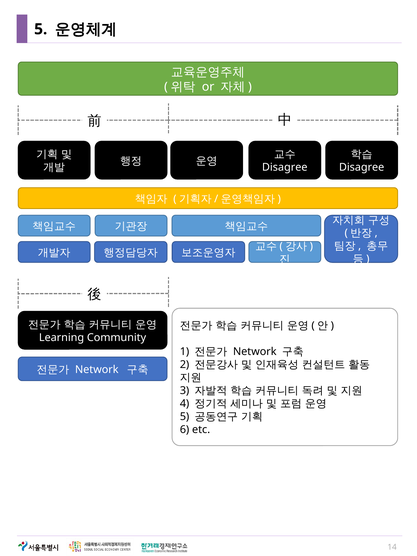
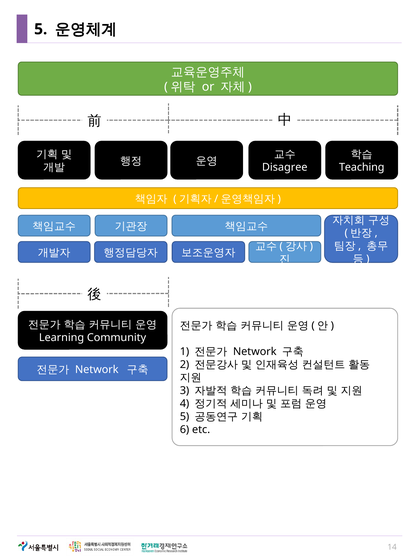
Disagree at (362, 167): Disagree -> Teaching
